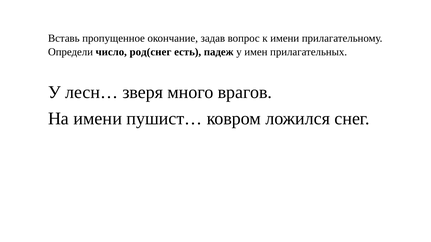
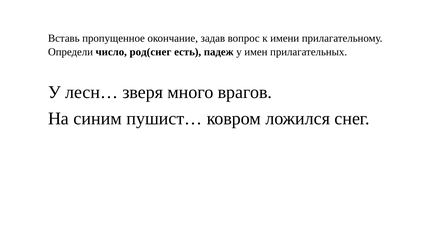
На имени: имени -> синим
